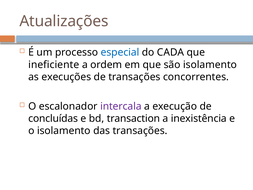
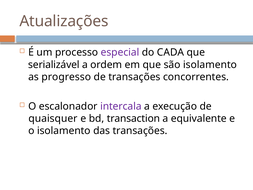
especial colour: blue -> purple
ineficiente: ineficiente -> serializável
execuções: execuções -> progresso
concluídas: concluídas -> quaisquer
inexistência: inexistência -> equivalente
